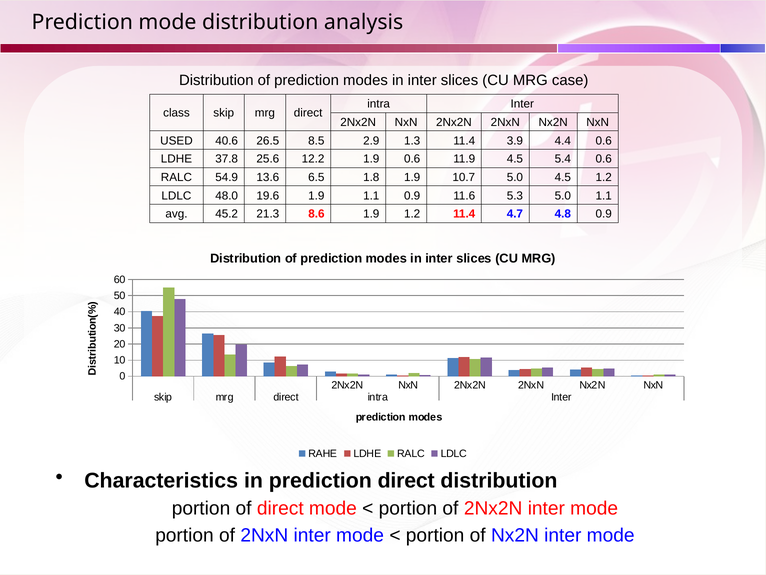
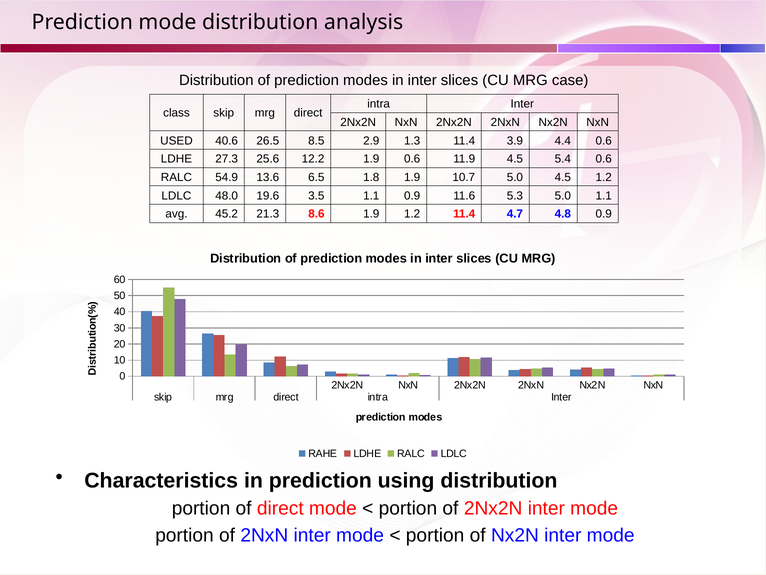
37.8: 37.8 -> 27.3
19.6 1.9: 1.9 -> 3.5
prediction direct: direct -> using
